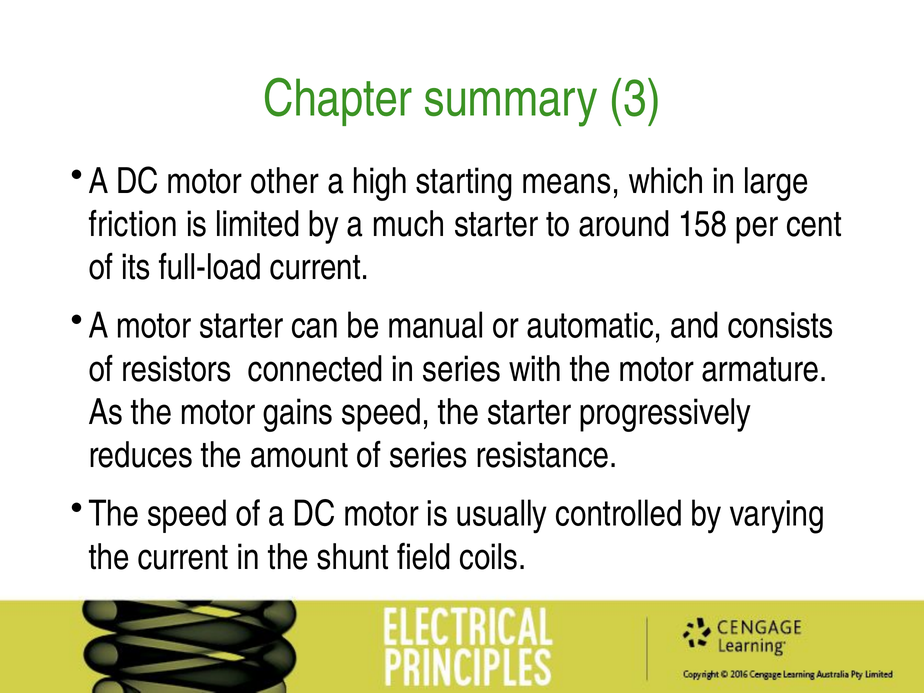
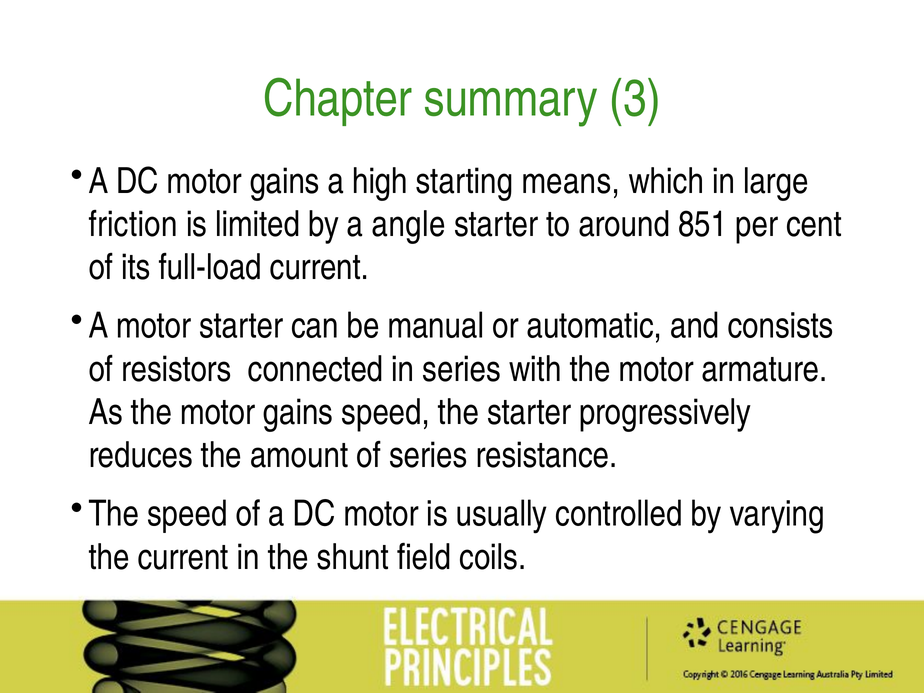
DC motor other: other -> gains
much: much -> angle
158: 158 -> 851
